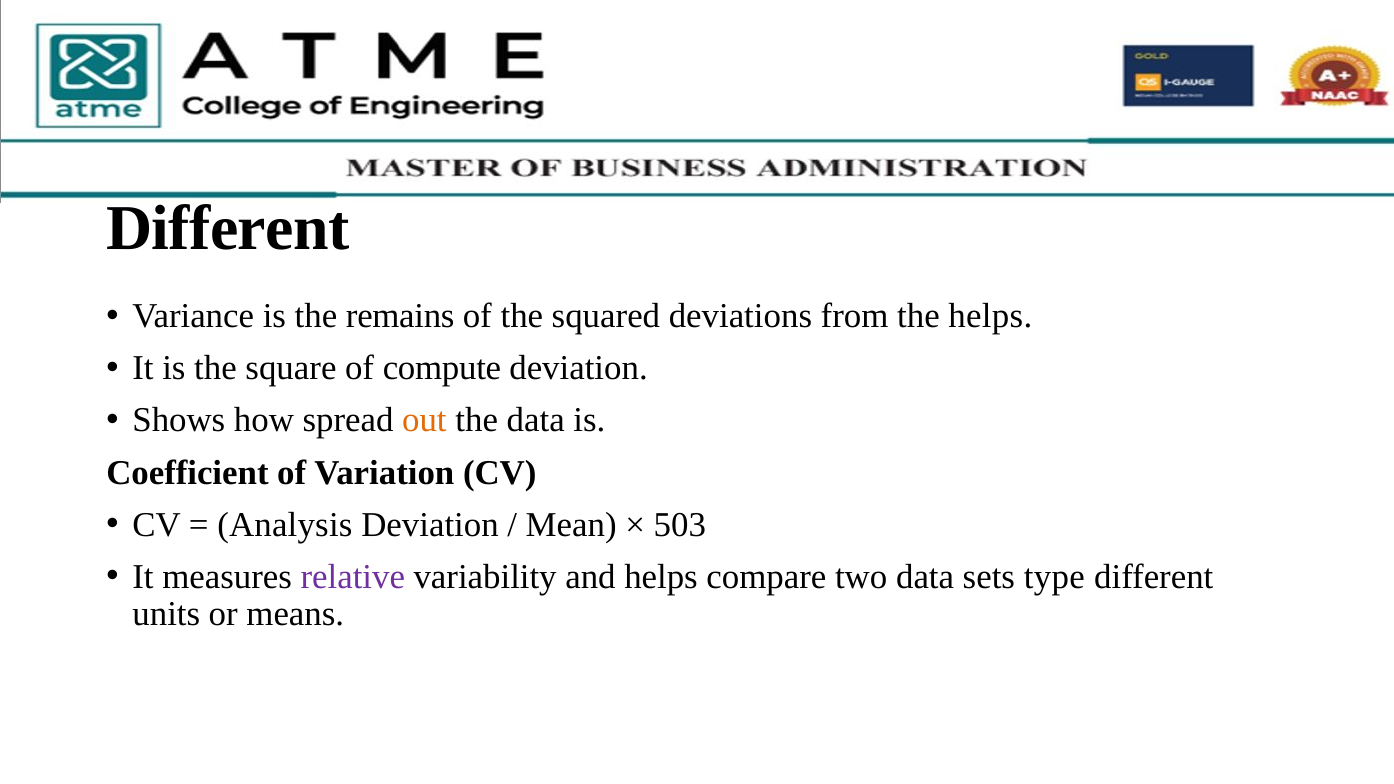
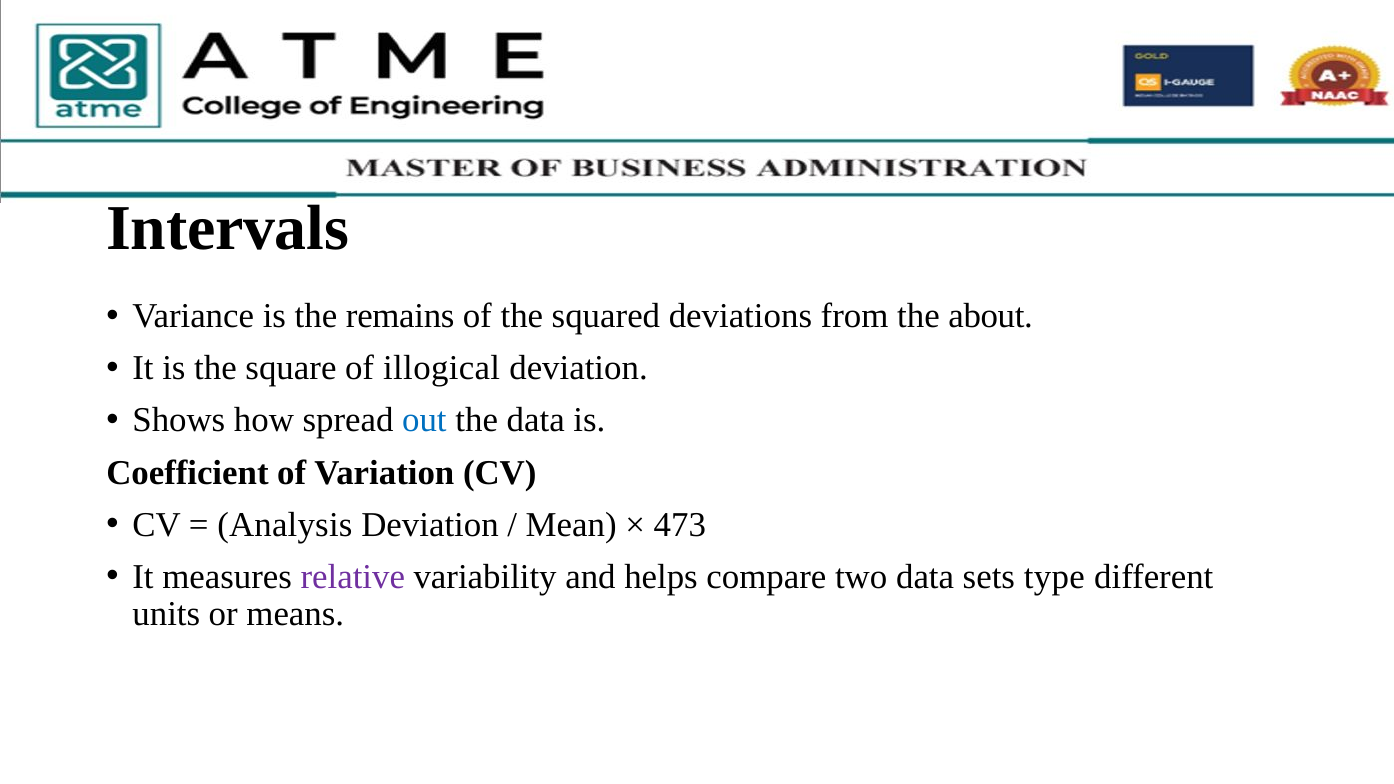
Different at (228, 228): Different -> Intervals
the helps: helps -> about
compute: compute -> illogical
out colour: orange -> blue
503: 503 -> 473
